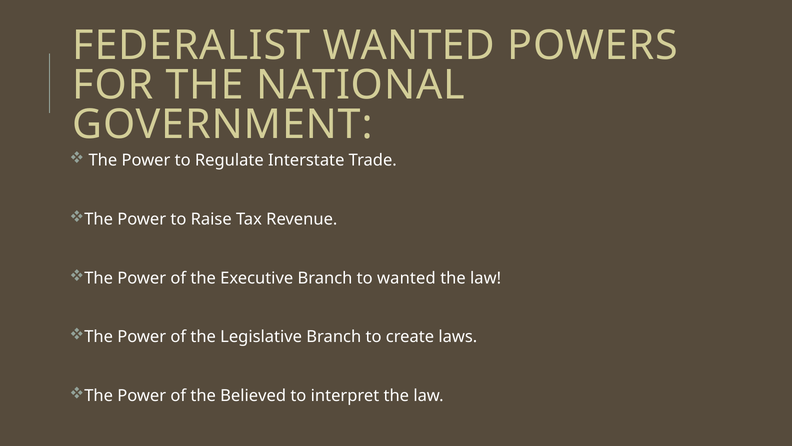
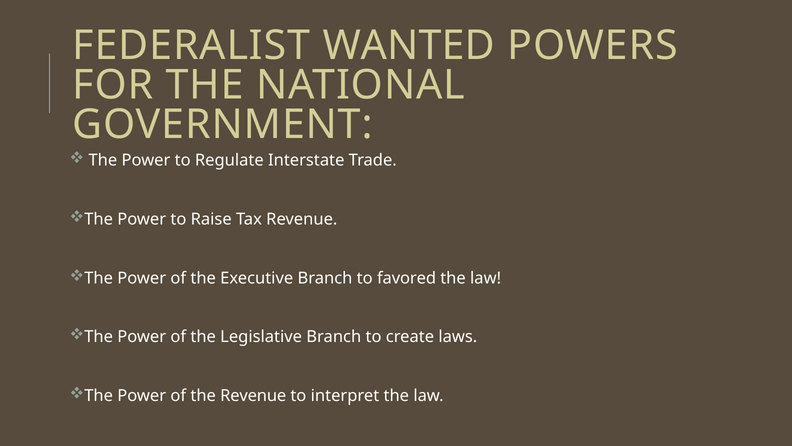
to wanted: wanted -> favored
the Believed: Believed -> Revenue
